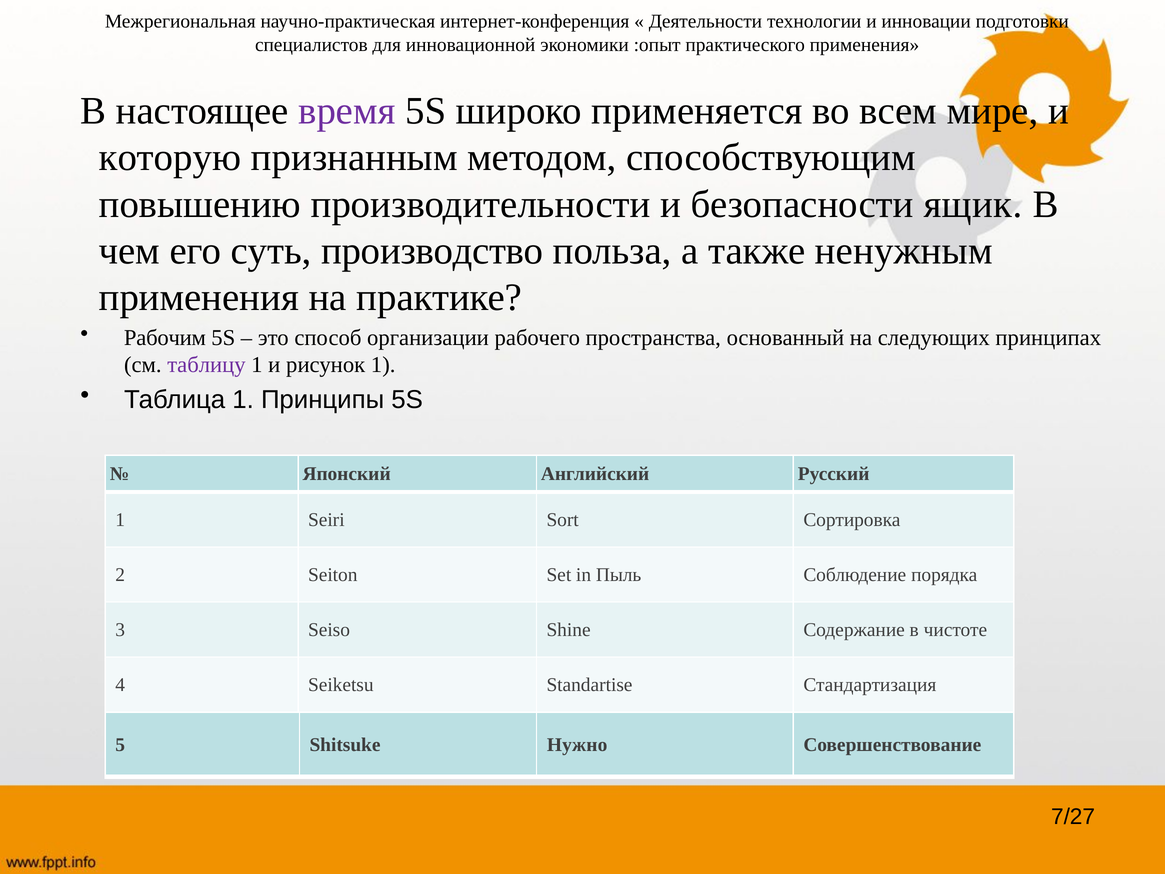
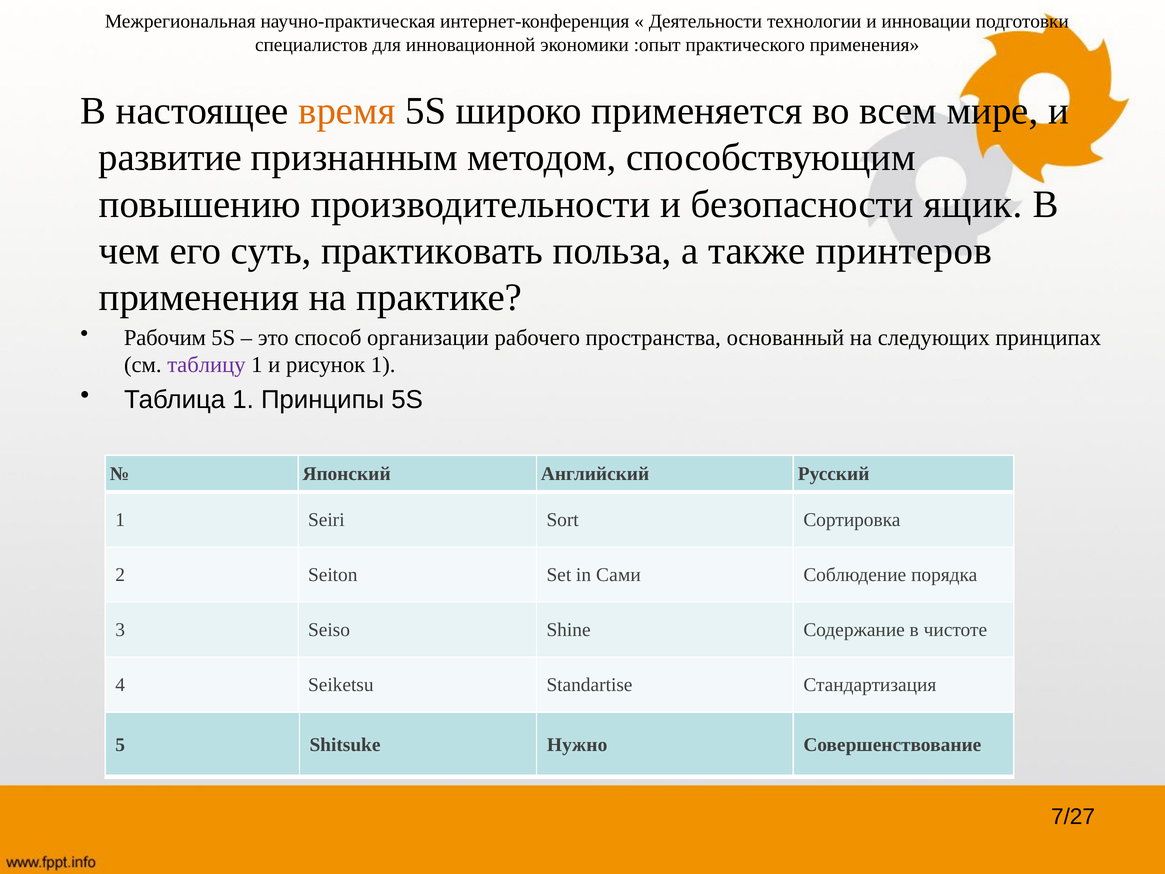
время colour: purple -> orange
которую: которую -> развитие
производство: производство -> практиковать
ненужным: ненужным -> принтеров
Пыль: Пыль -> Сами
